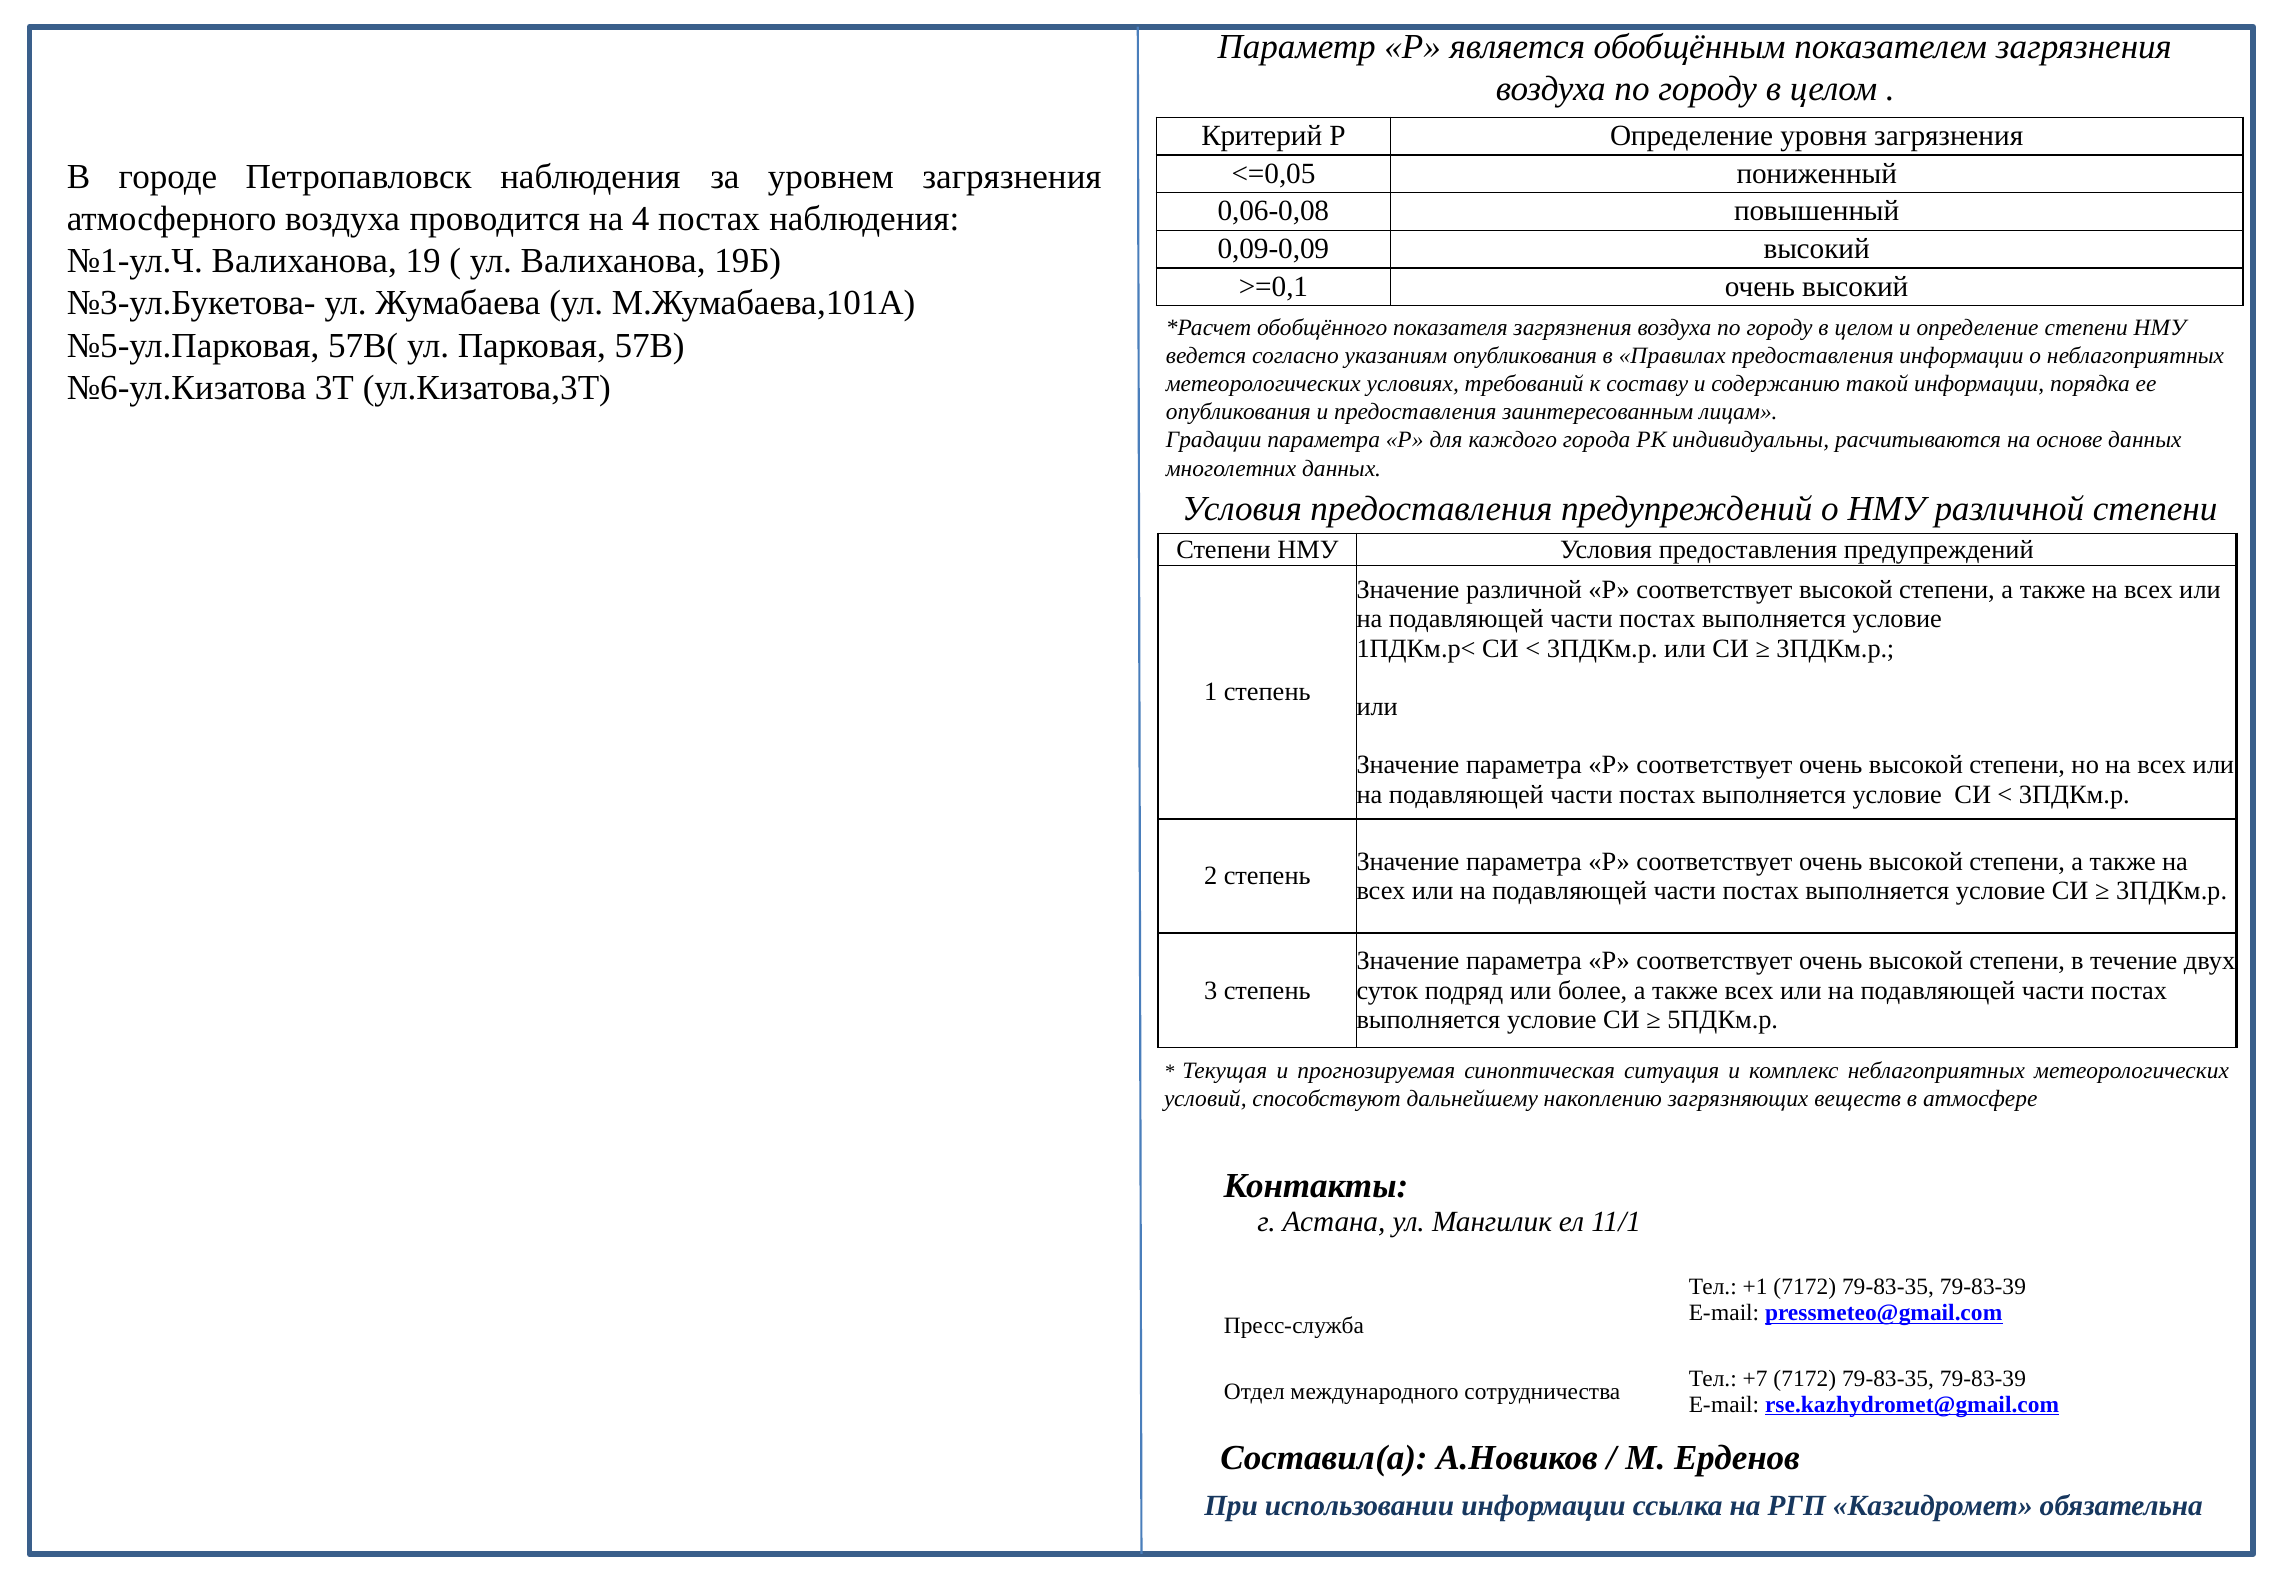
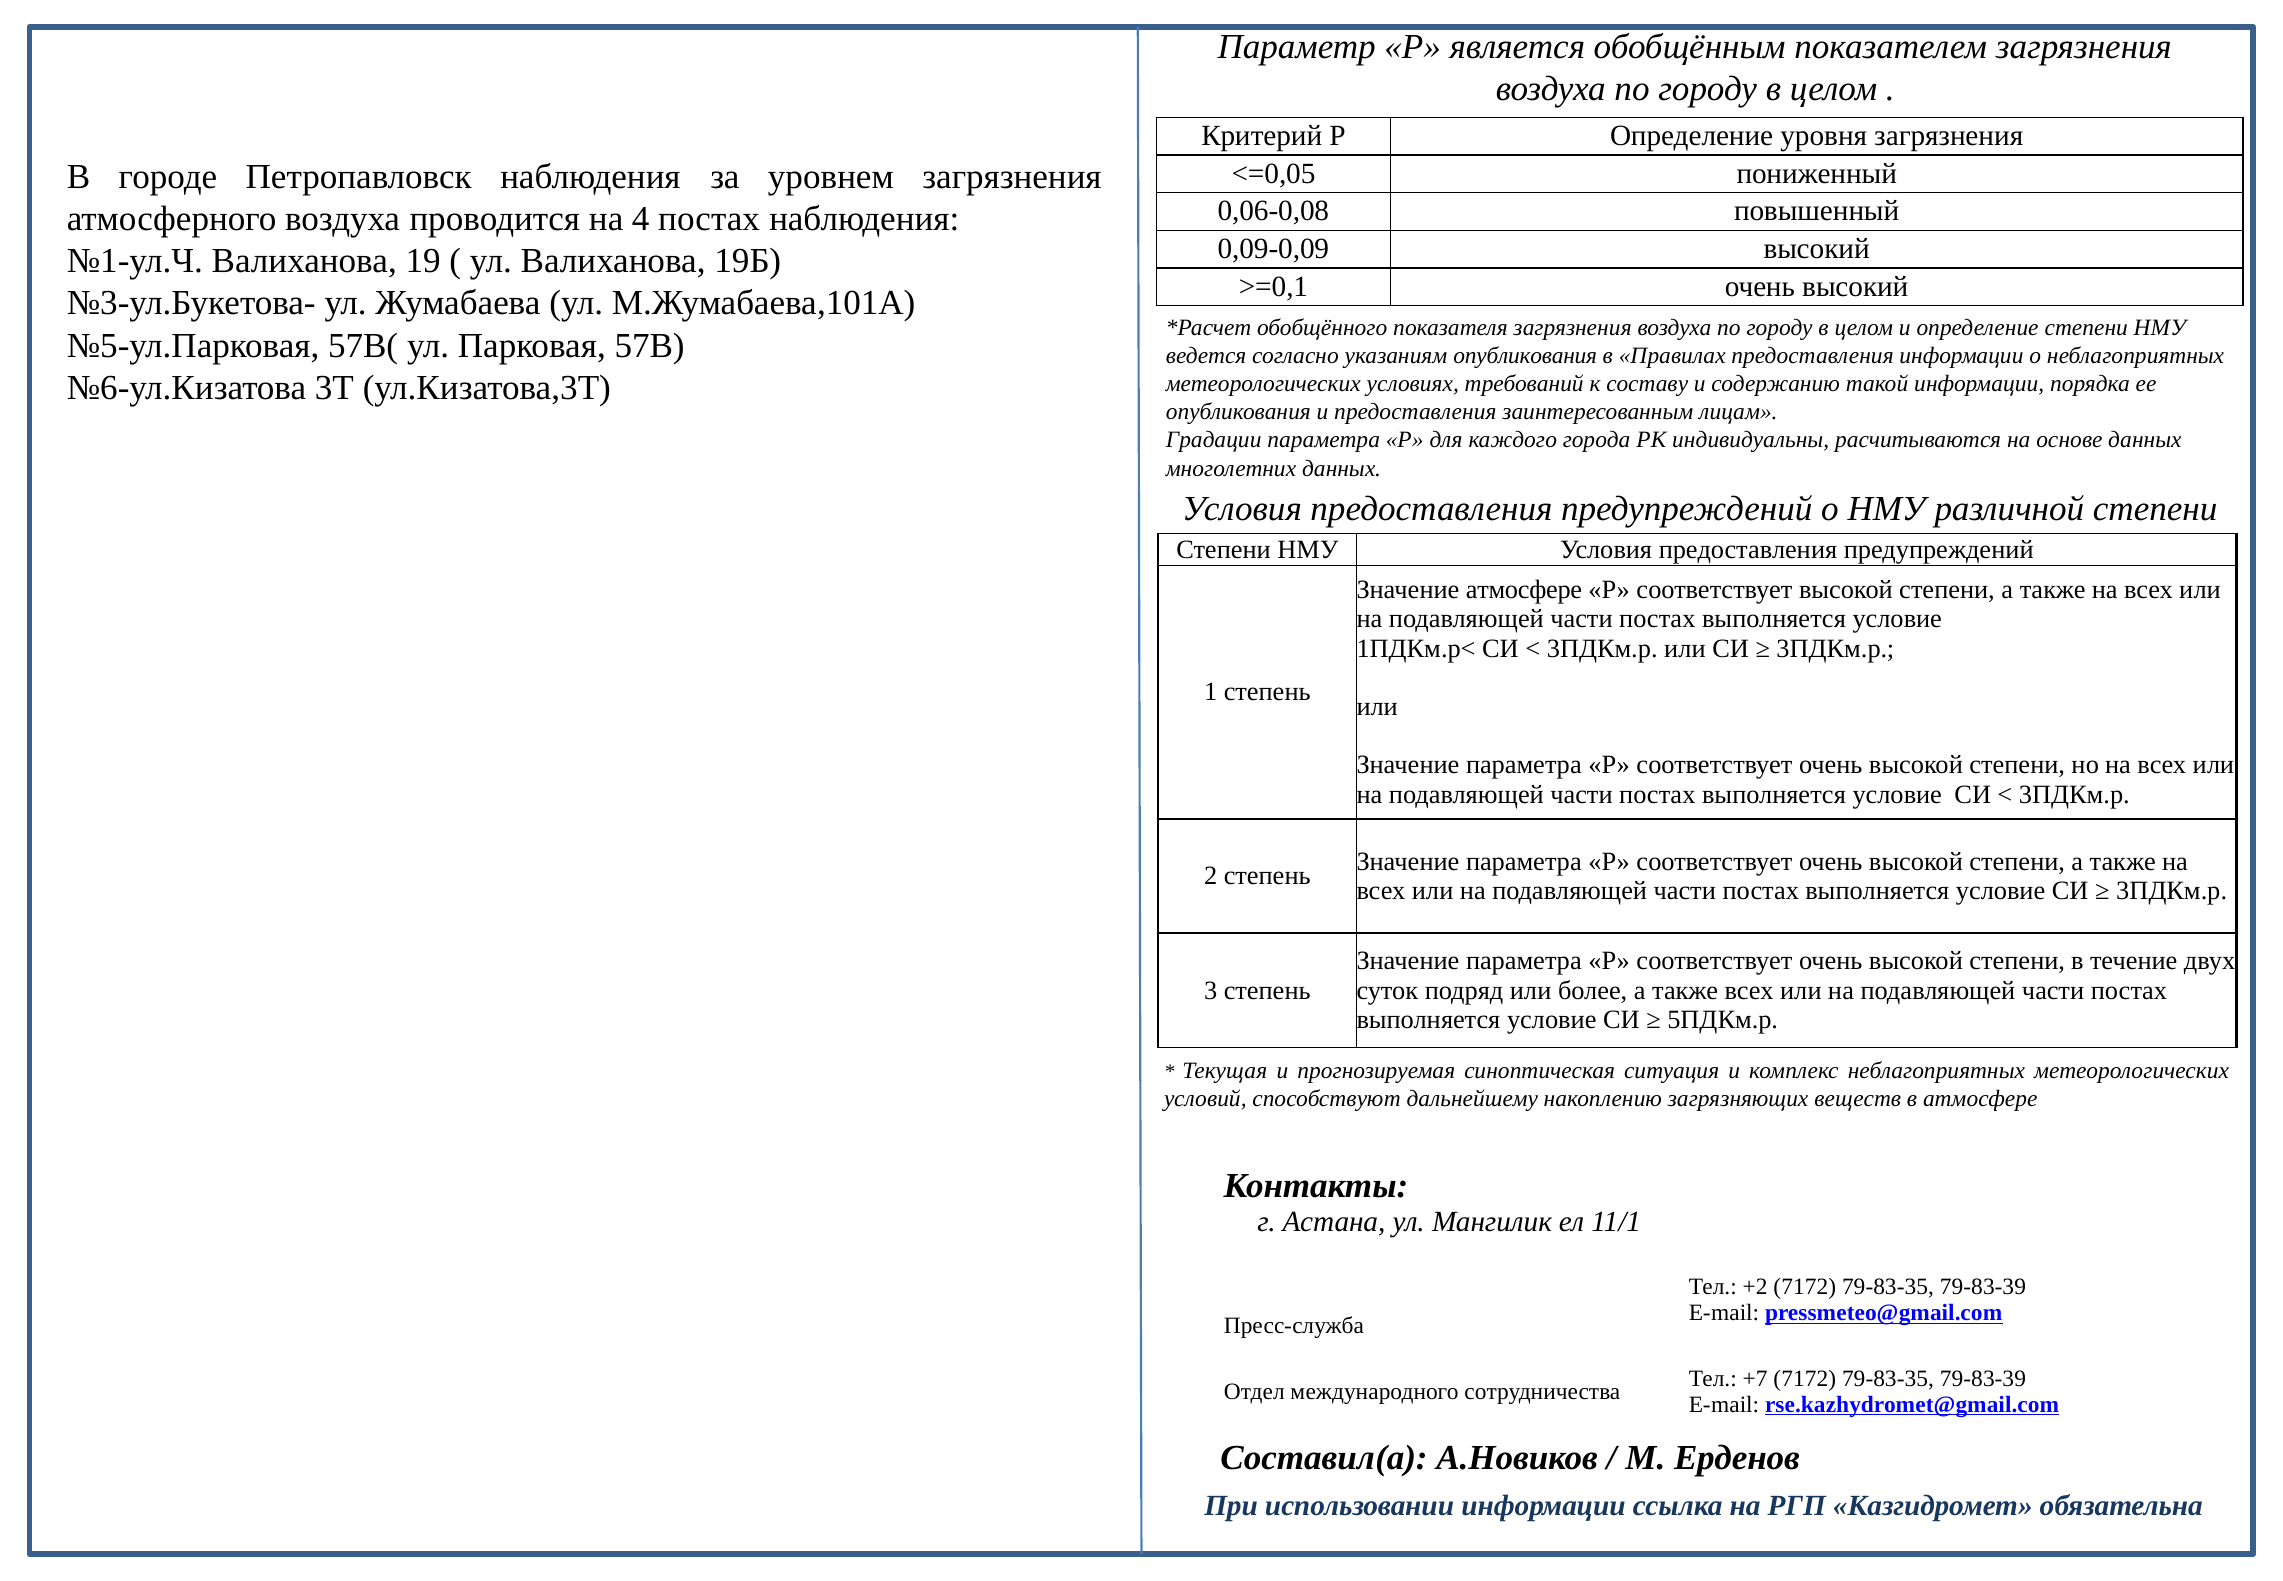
Значение различной: различной -> атмосфере
+1: +1 -> +2
